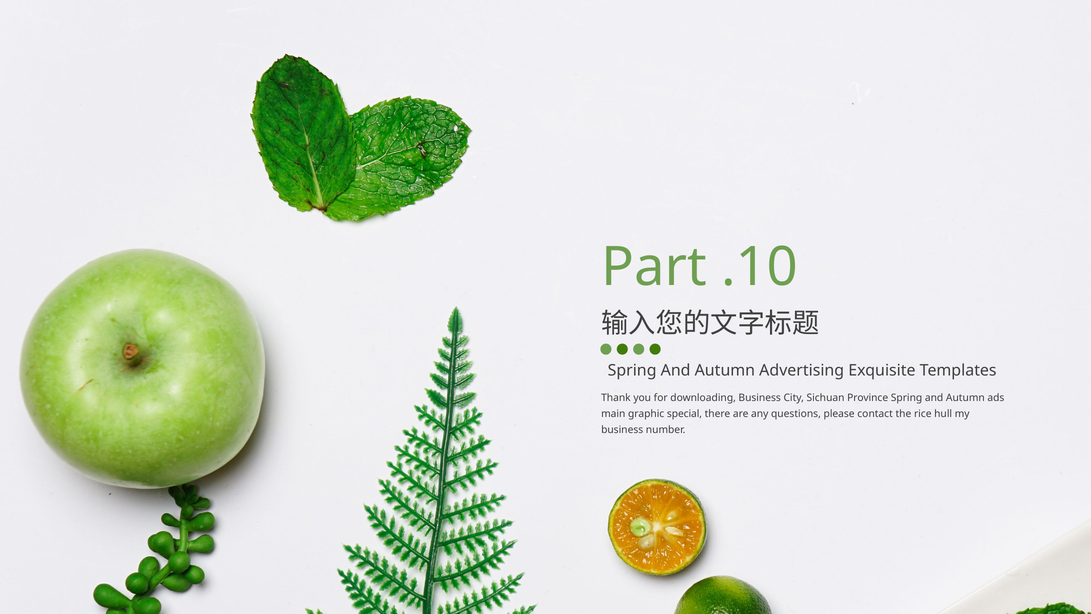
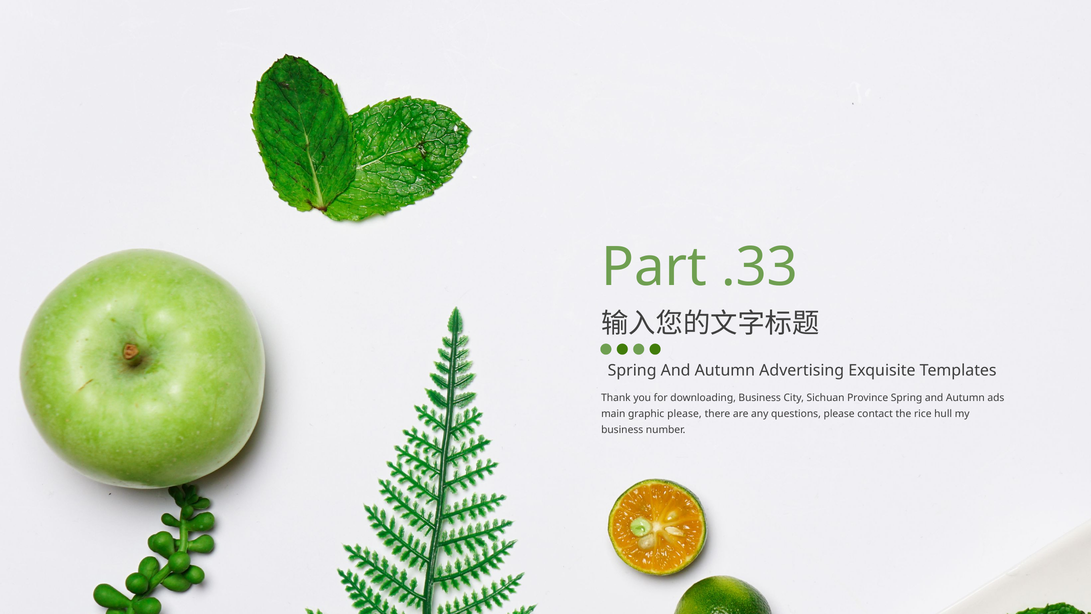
.10: .10 -> .33
graphic special: special -> please
